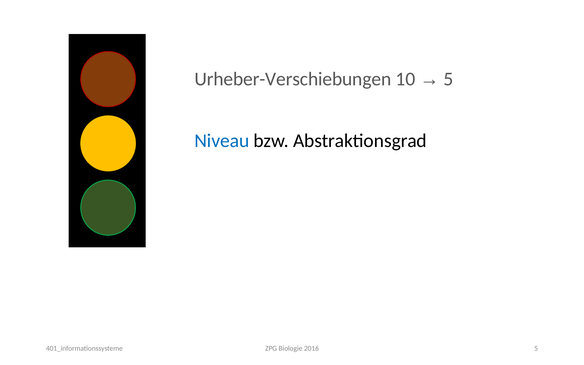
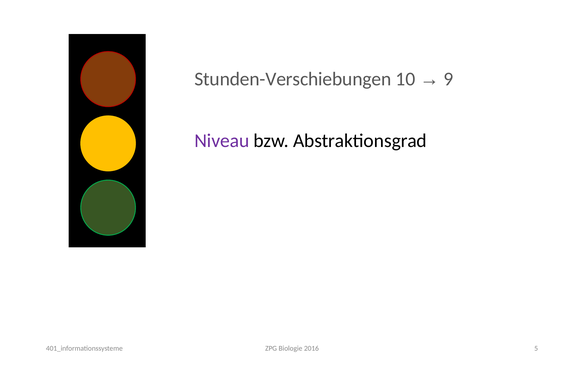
Urheber-Verschiebungen: Urheber-Verschiebungen -> Stunden-Verschiebungen
5 at (449, 79): 5 -> 9
Niveau colour: blue -> purple
